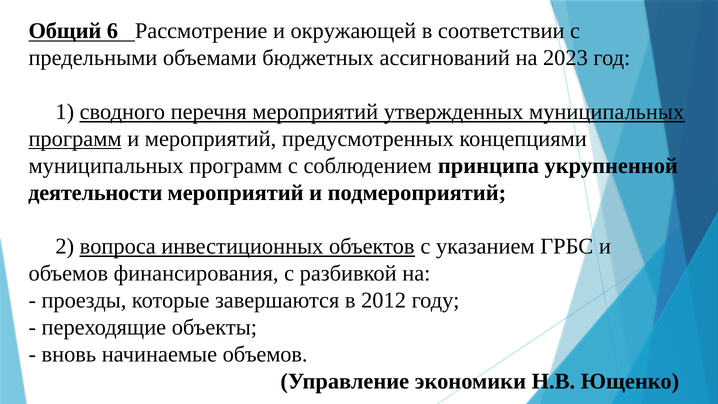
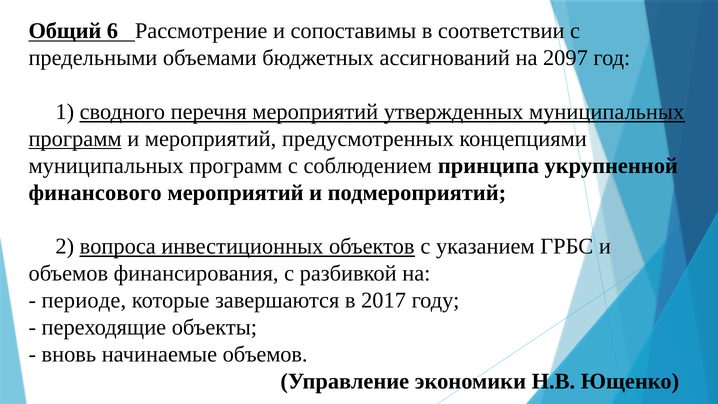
окружающей: окружающей -> сопоставимы
2023: 2023 -> 2097
деятельности: деятельности -> финансового
проезды: проезды -> периоде
2012: 2012 -> 2017
